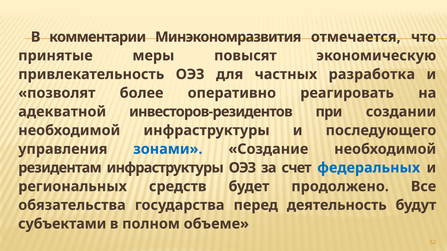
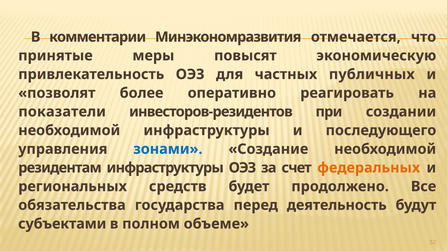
разработка: разработка -> публичных
адекватной: адекватной -> показатели
федеральных colour: blue -> orange
